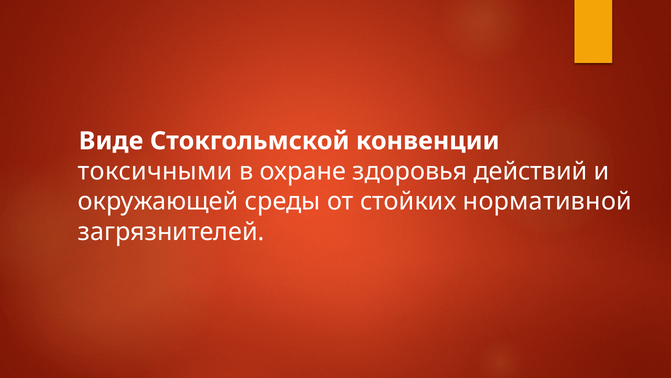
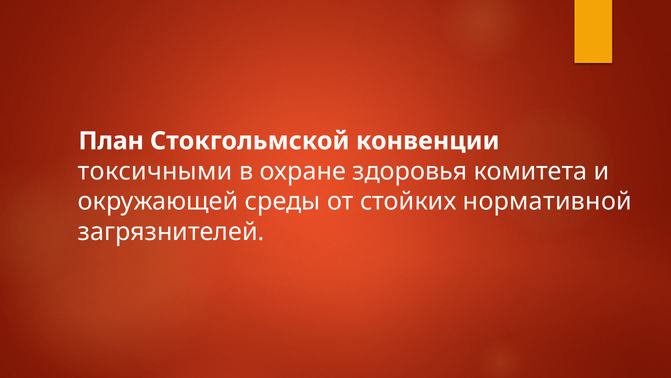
Виде: Виде -> План
действий: действий -> комитета
